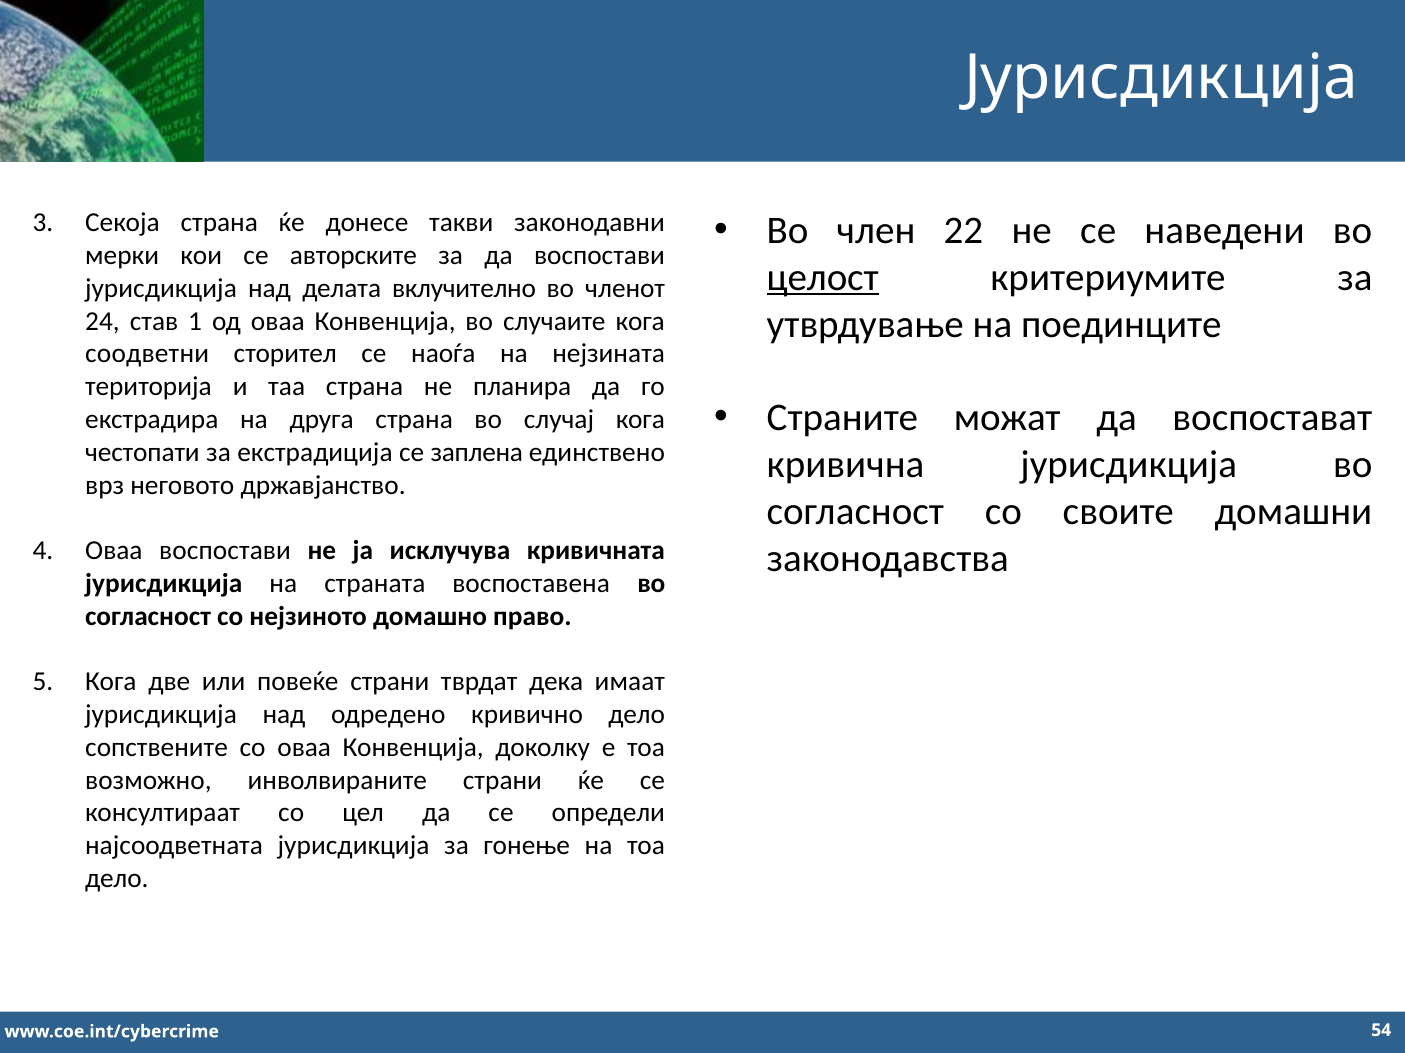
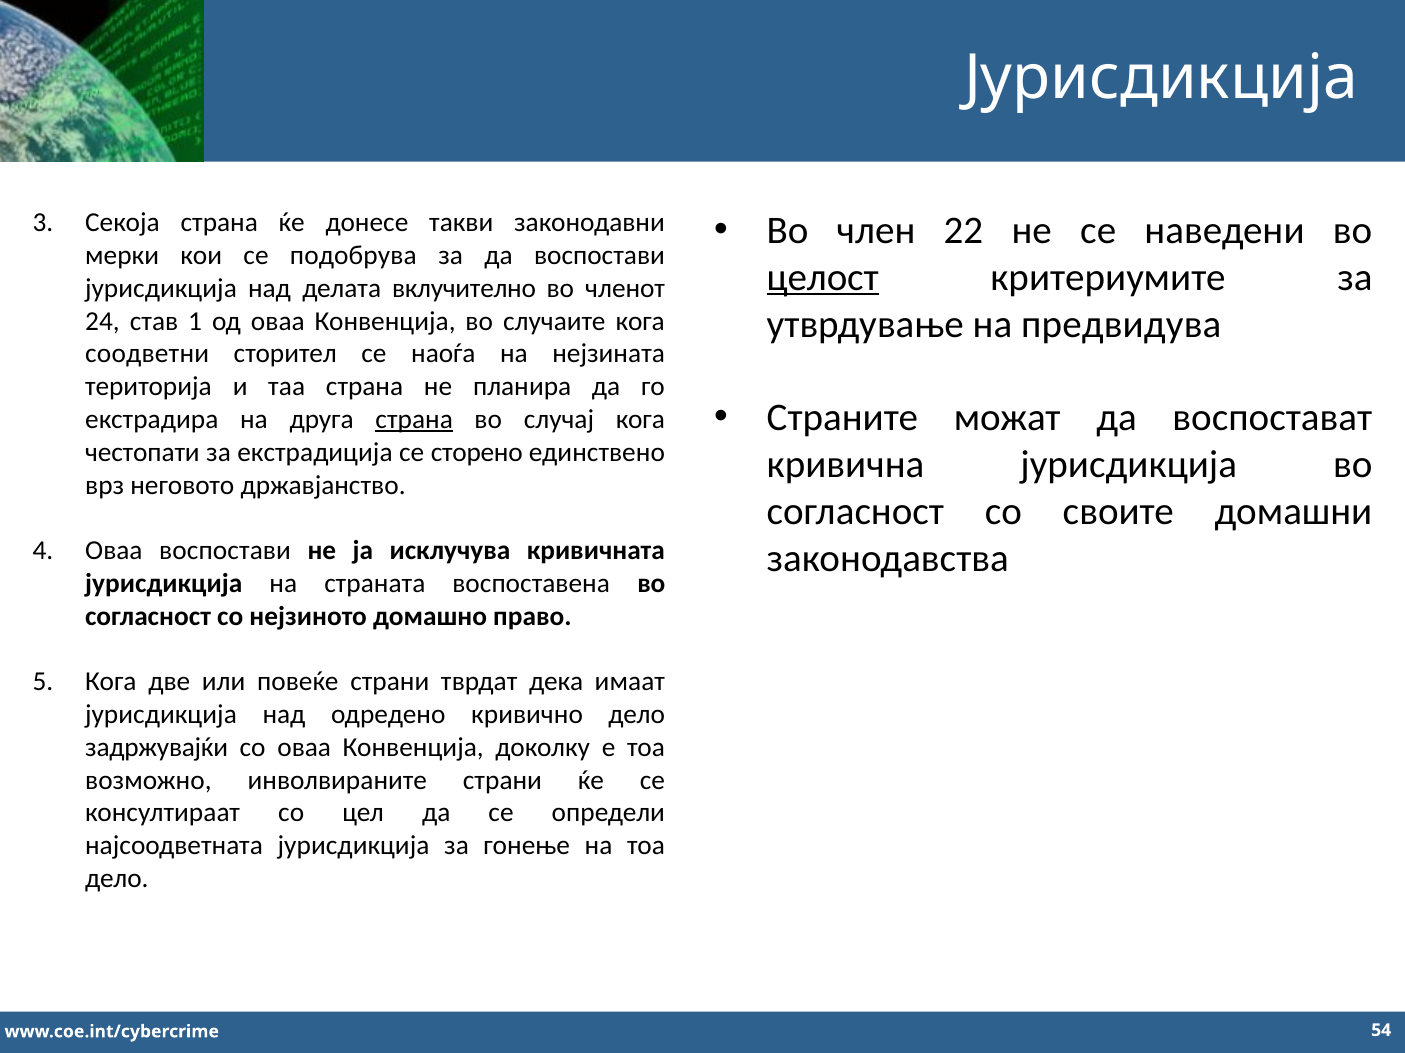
авторските: авторските -> подобрува
поединците: поединците -> предвидува
страна at (414, 420) underline: none -> present
заплена: заплена -> сторено
сопствените: сопствените -> задржувајќи
